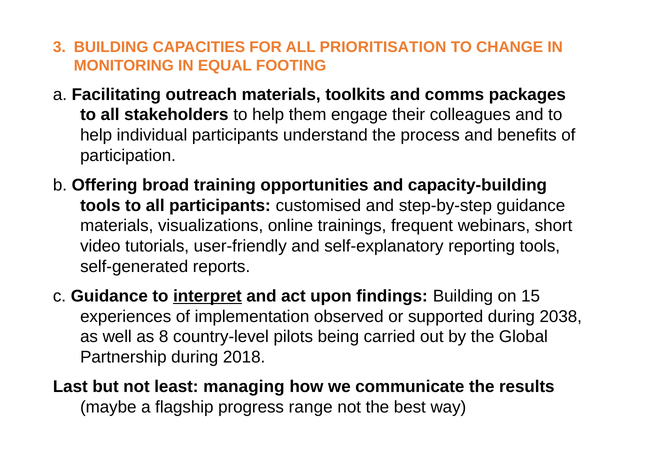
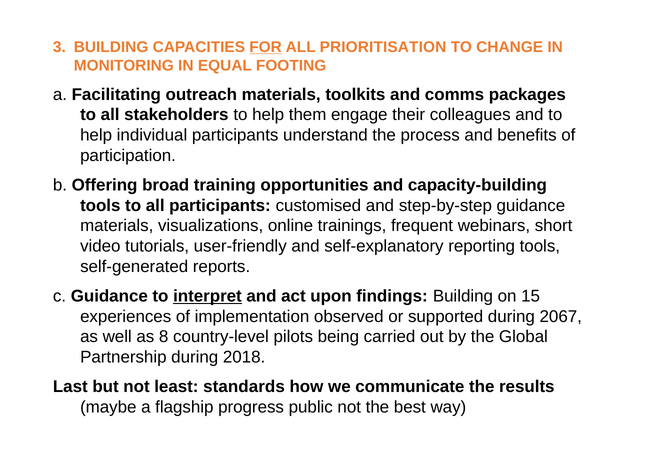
FOR underline: none -> present
2038: 2038 -> 2067
managing: managing -> standards
range: range -> public
